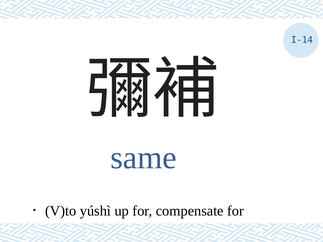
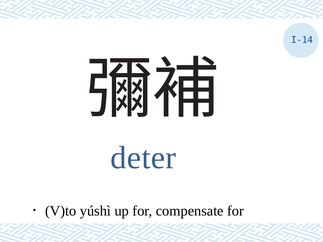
same: same -> deter
